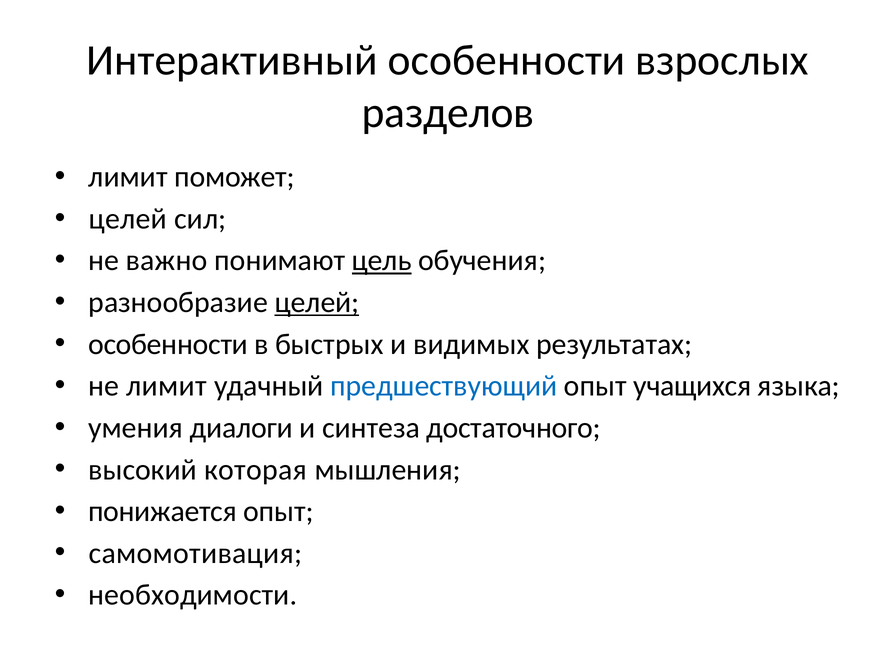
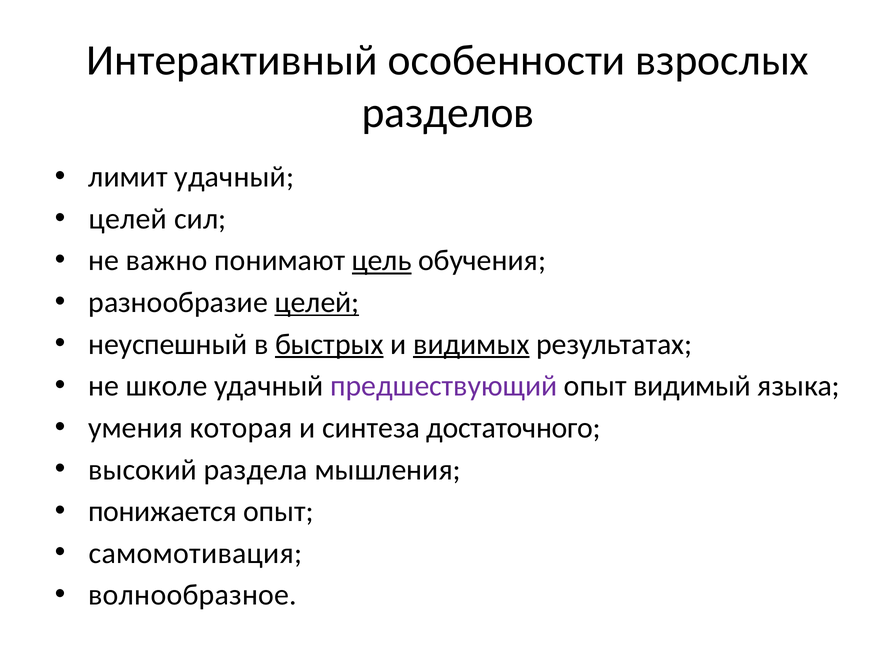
лимит поможет: поможет -> удачный
особенности at (168, 344): особенности -> неуспешный
быстрых underline: none -> present
видимых underline: none -> present
не лимит: лимит -> школе
предшествующий colour: blue -> purple
учащихся: учащихся -> видимый
диалоги: диалоги -> которая
которая: которая -> раздела
необходимости: необходимости -> волнообразное
